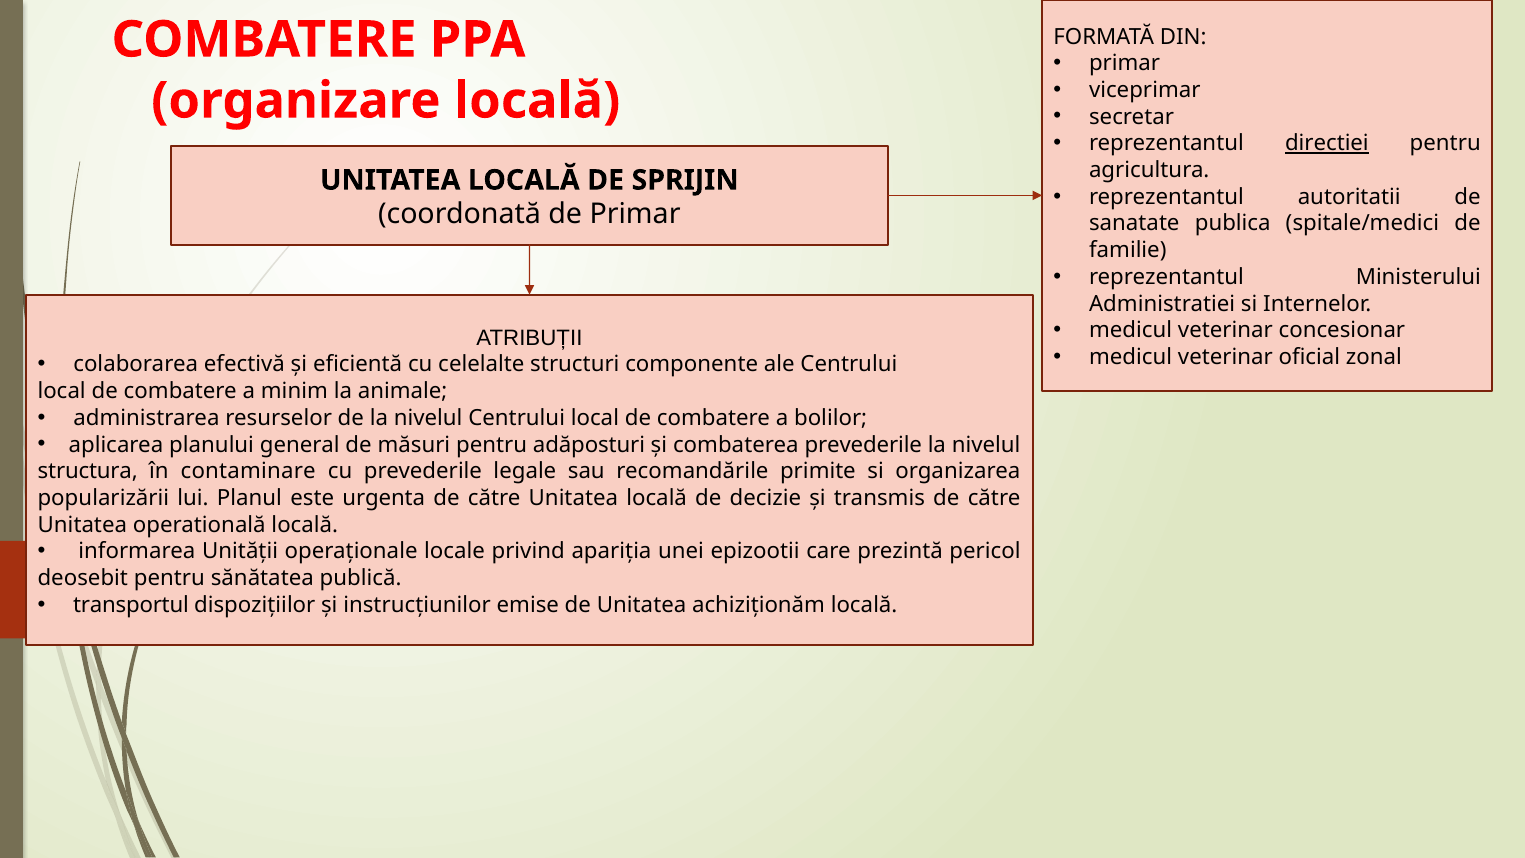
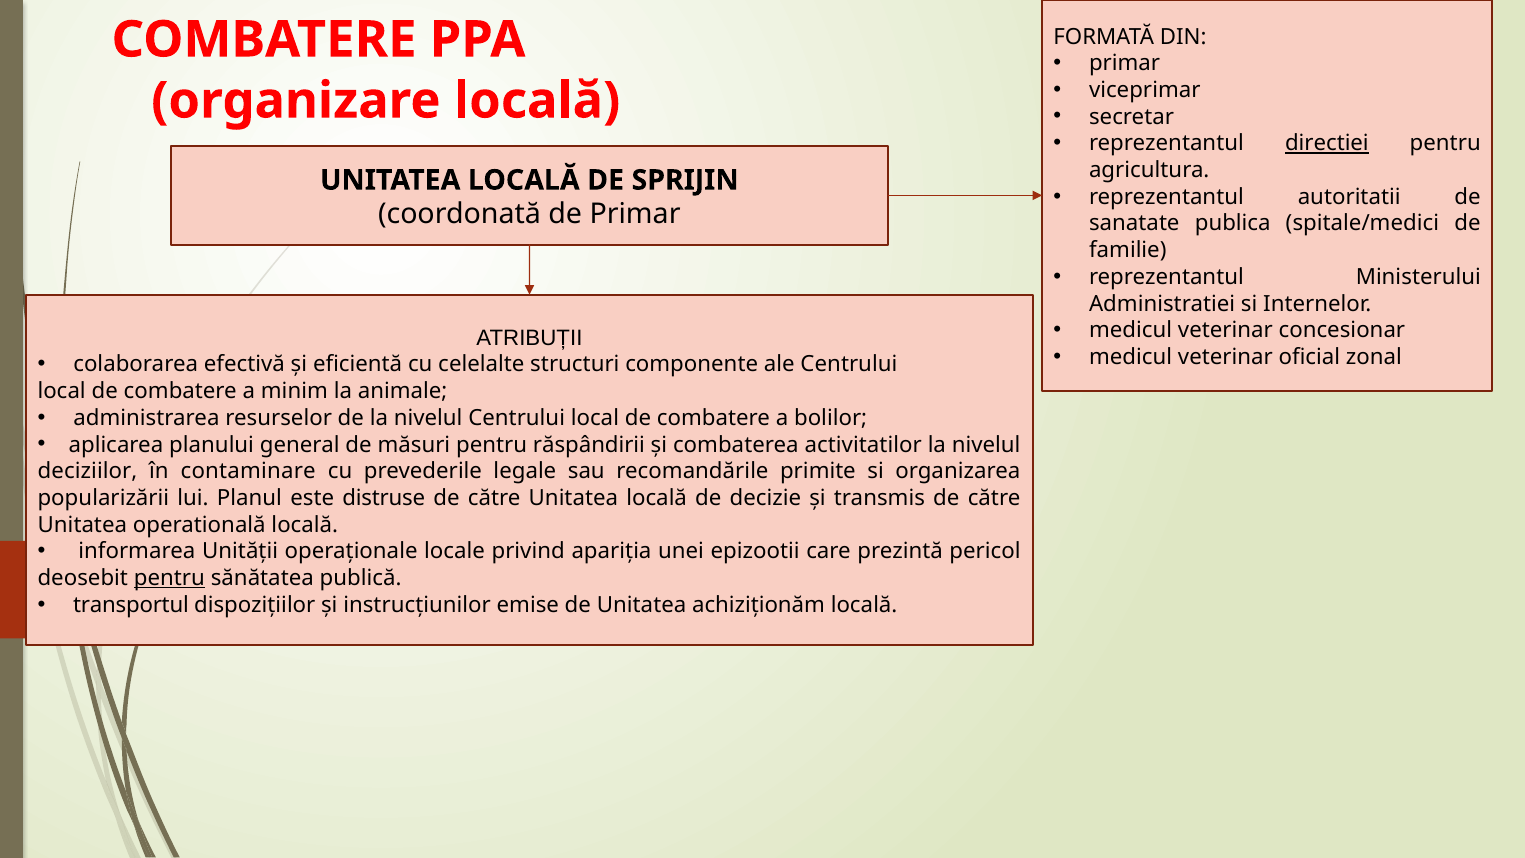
adăposturi: adăposturi -> răspândirii
combaterea prevederile: prevederile -> activitatilor
structura: structura -> deciziilor
urgenta: urgenta -> distruse
pentru at (169, 578) underline: none -> present
